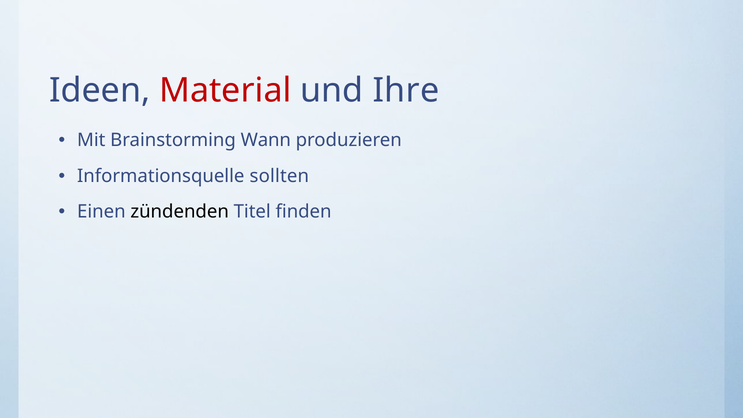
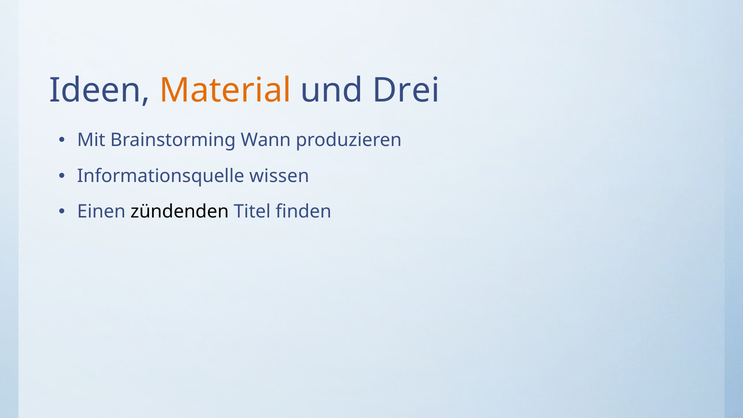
Material colour: red -> orange
Ihre: Ihre -> Drei
sollten: sollten -> wissen
